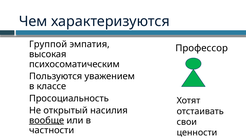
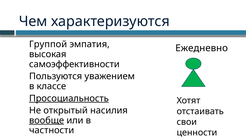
Профессор: Профессор -> Ежедневно
психосоматическим: психосоматическим -> самоэффективности
Просоциальность underline: none -> present
